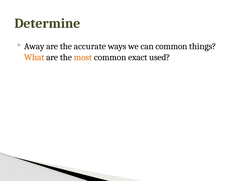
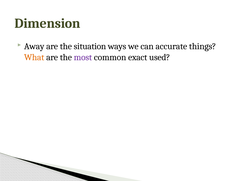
Determine: Determine -> Dimension
accurate: accurate -> situation
can common: common -> accurate
most colour: orange -> purple
